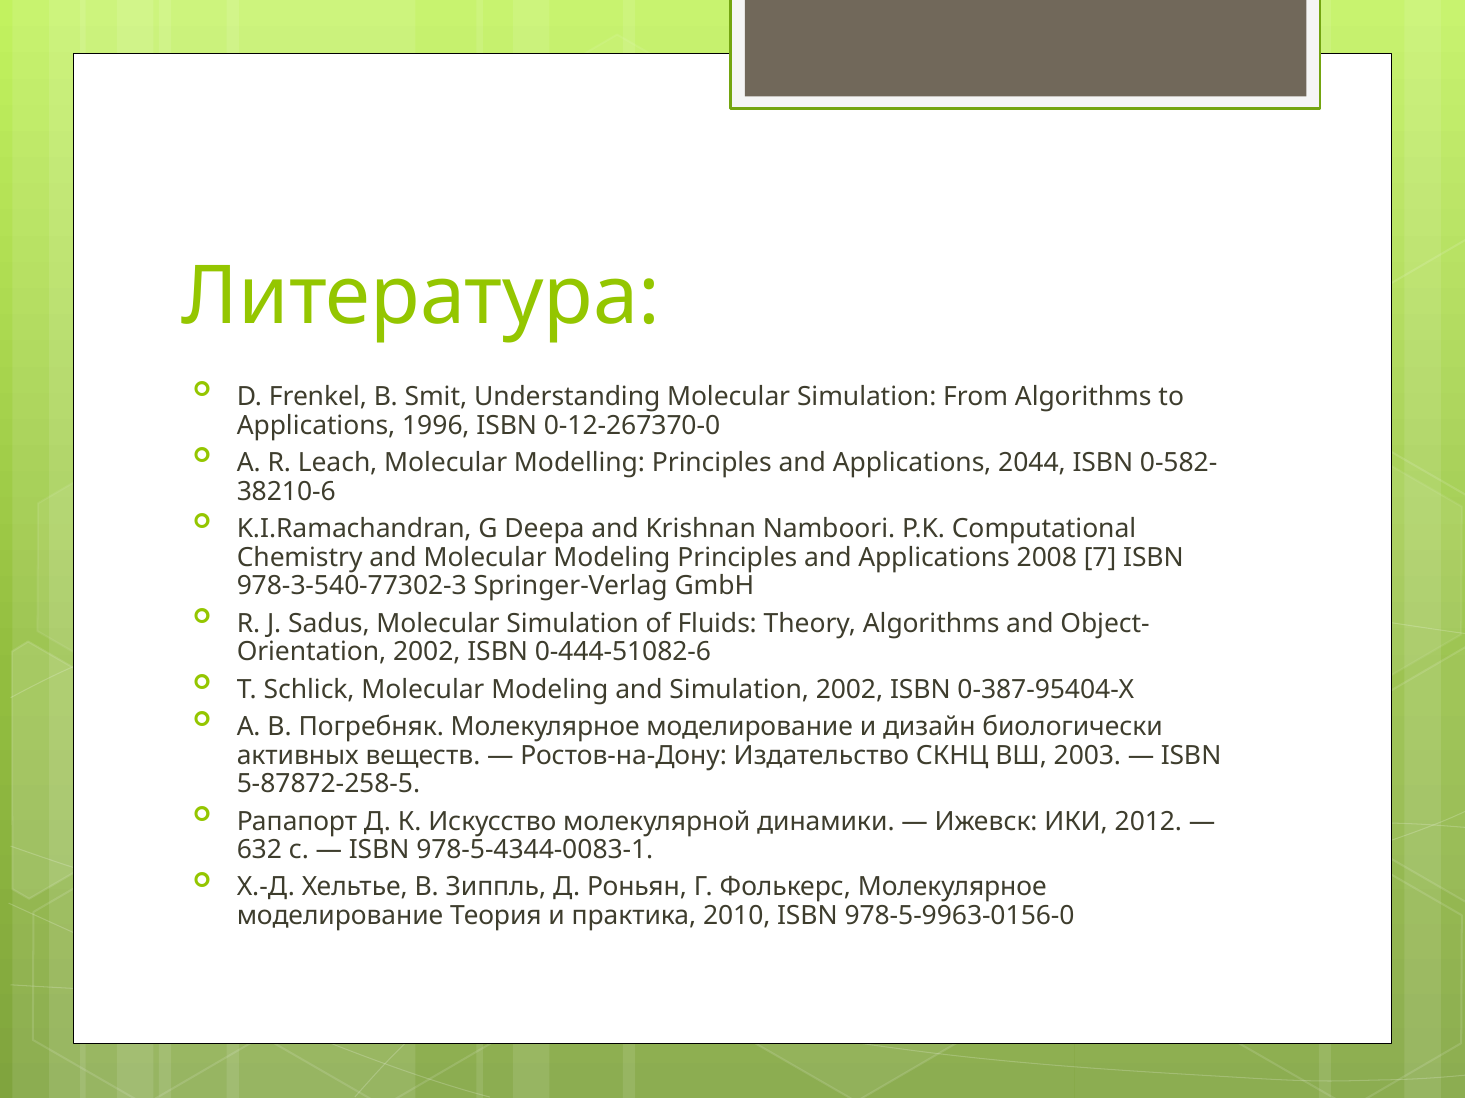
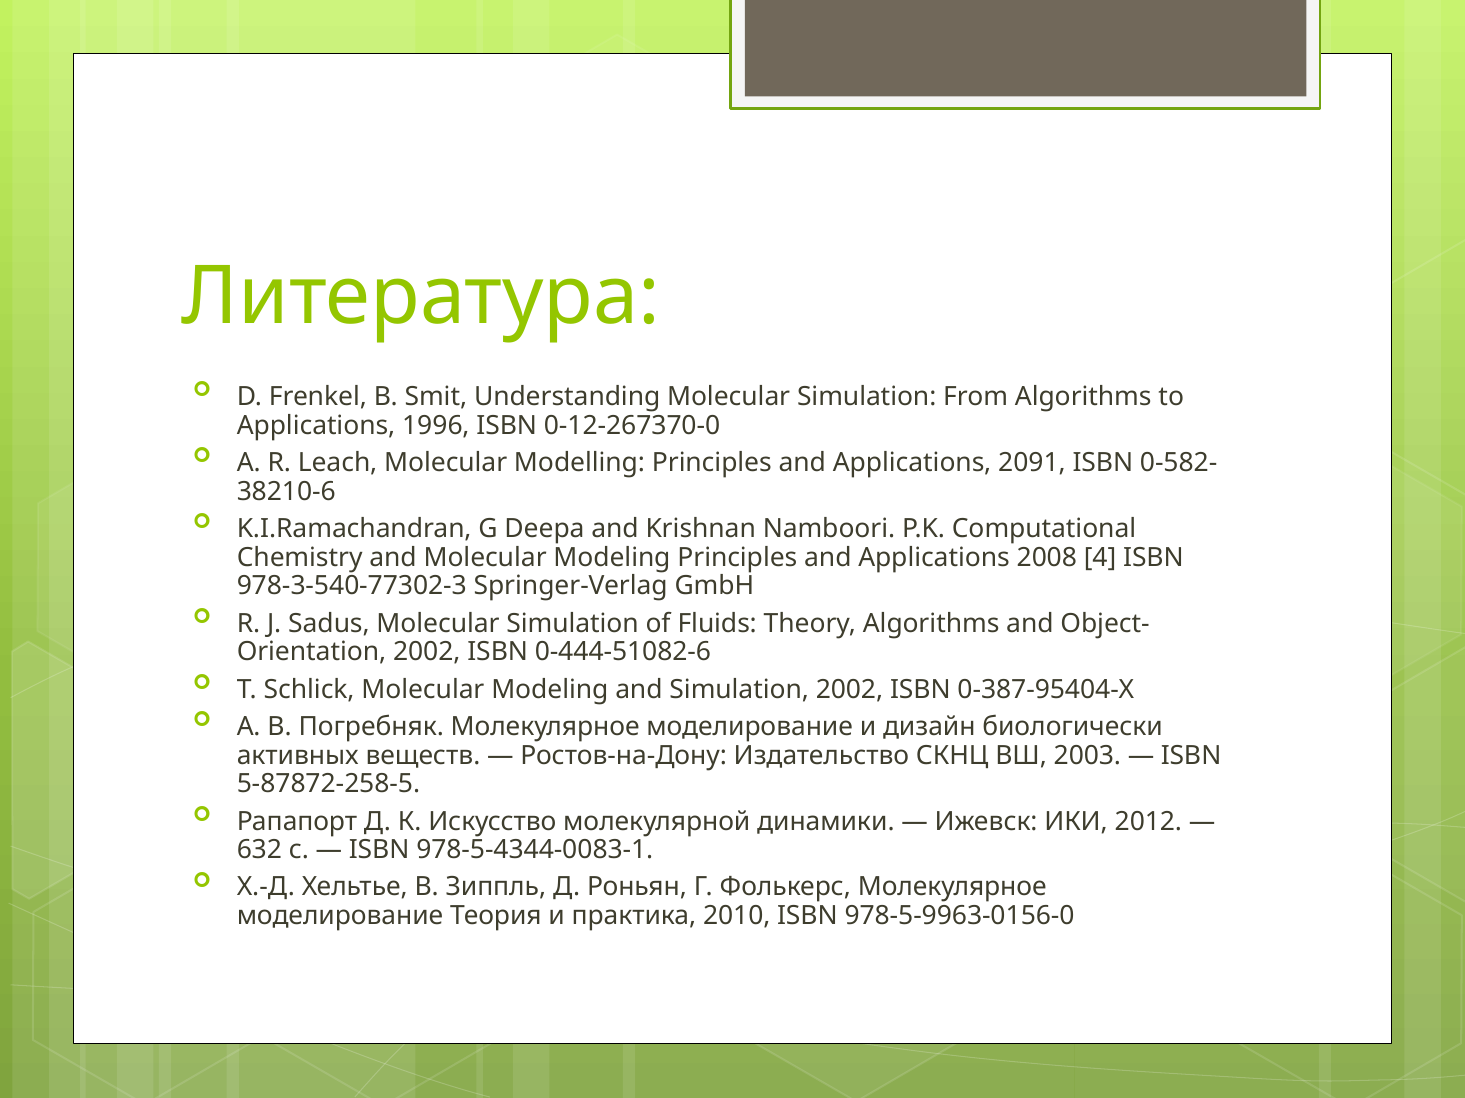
2044: 2044 -> 2091
7: 7 -> 4
